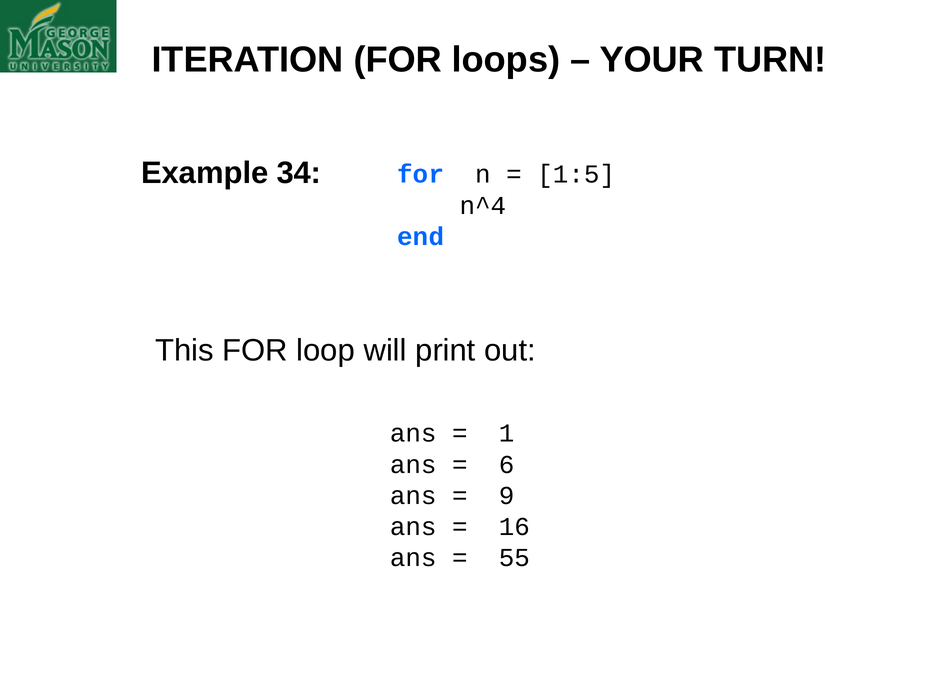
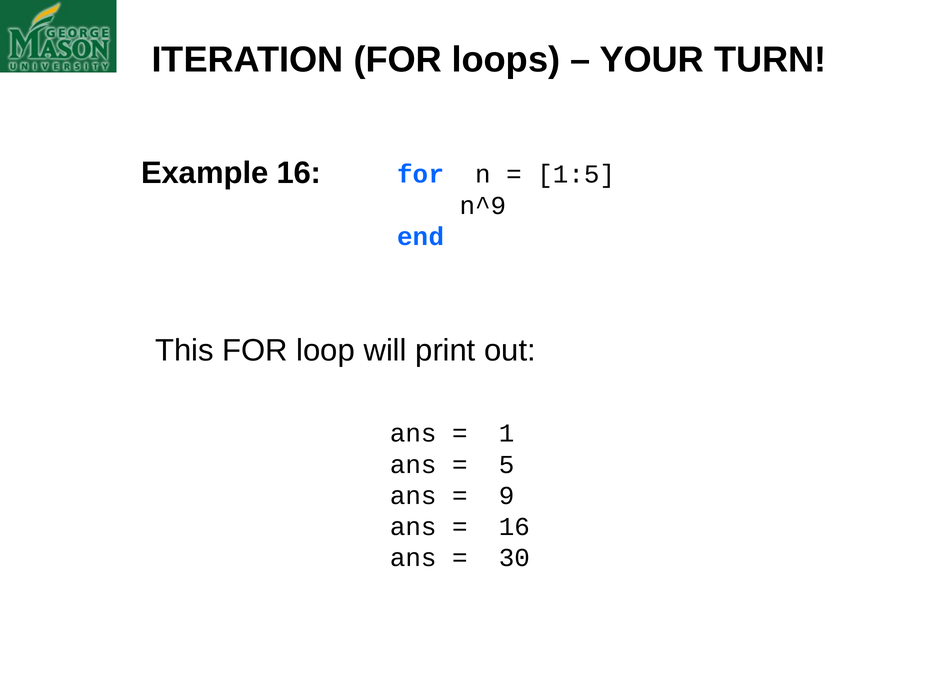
Example 34: 34 -> 16
n^4: n^4 -> n^9
6: 6 -> 5
55: 55 -> 30
